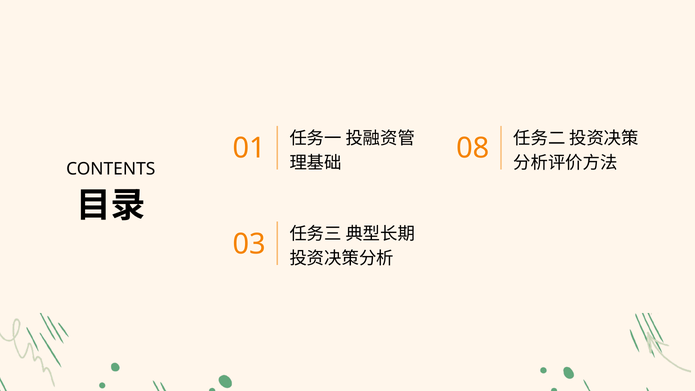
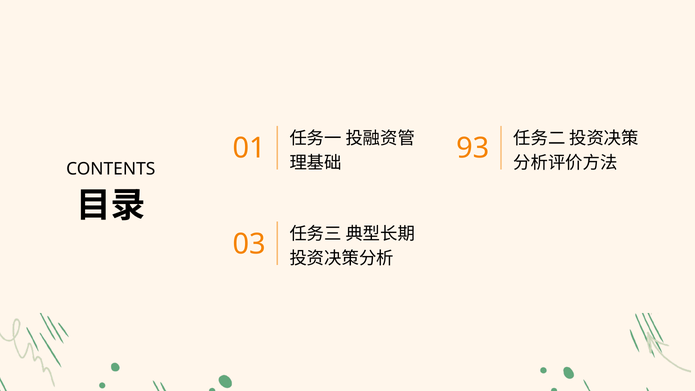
08: 08 -> 93
